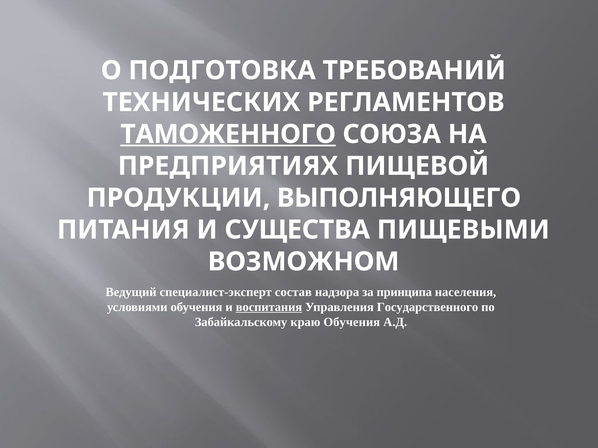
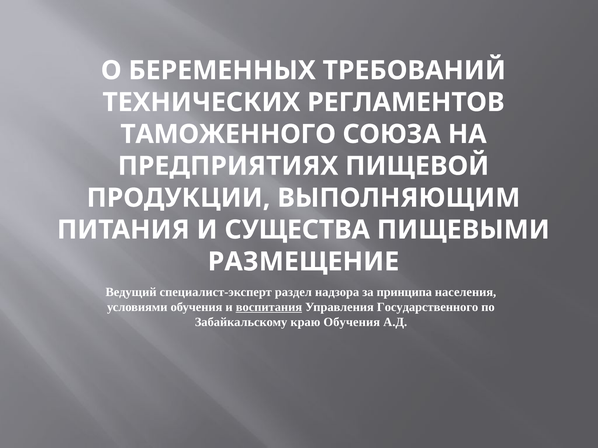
ПОДГОТОВКА: ПОДГОТОВКА -> БЕРЕМЕННЫХ
ТАМОЖЕННОГО underline: present -> none
ВЫПОЛНЯЮЩЕГО: ВЫПОЛНЯЮЩЕГО -> ВЫПОЛНЯЮЩИМ
ВОЗМОЖНОМ: ВОЗМОЖНОМ -> РАЗМЕЩЕНИЕ
состав: состав -> раздел
